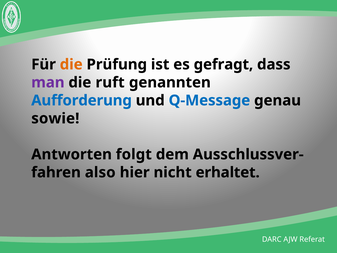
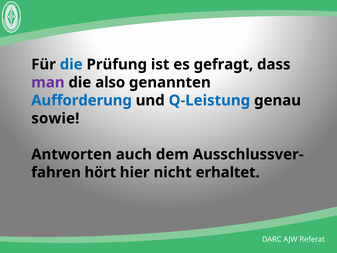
die at (71, 64) colour: orange -> blue
ruft: ruft -> also
Q-Message: Q-Message -> Q-Leistung
folgt: folgt -> auch
also: also -> hört
